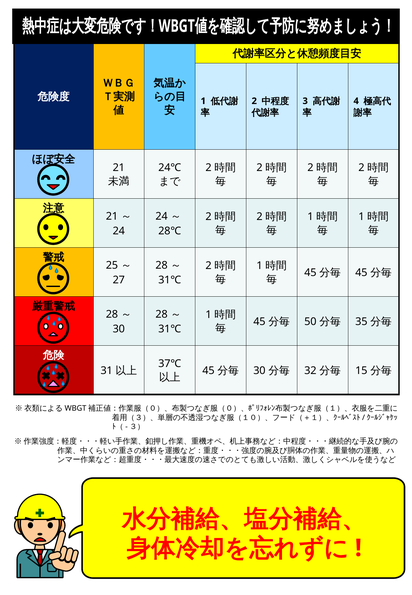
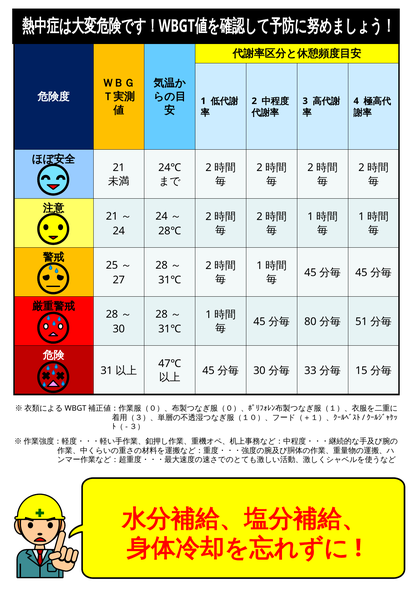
50: 50 -> 80
35: 35 -> 51
37℃: 37℃ -> 47℃
32: 32 -> 33
